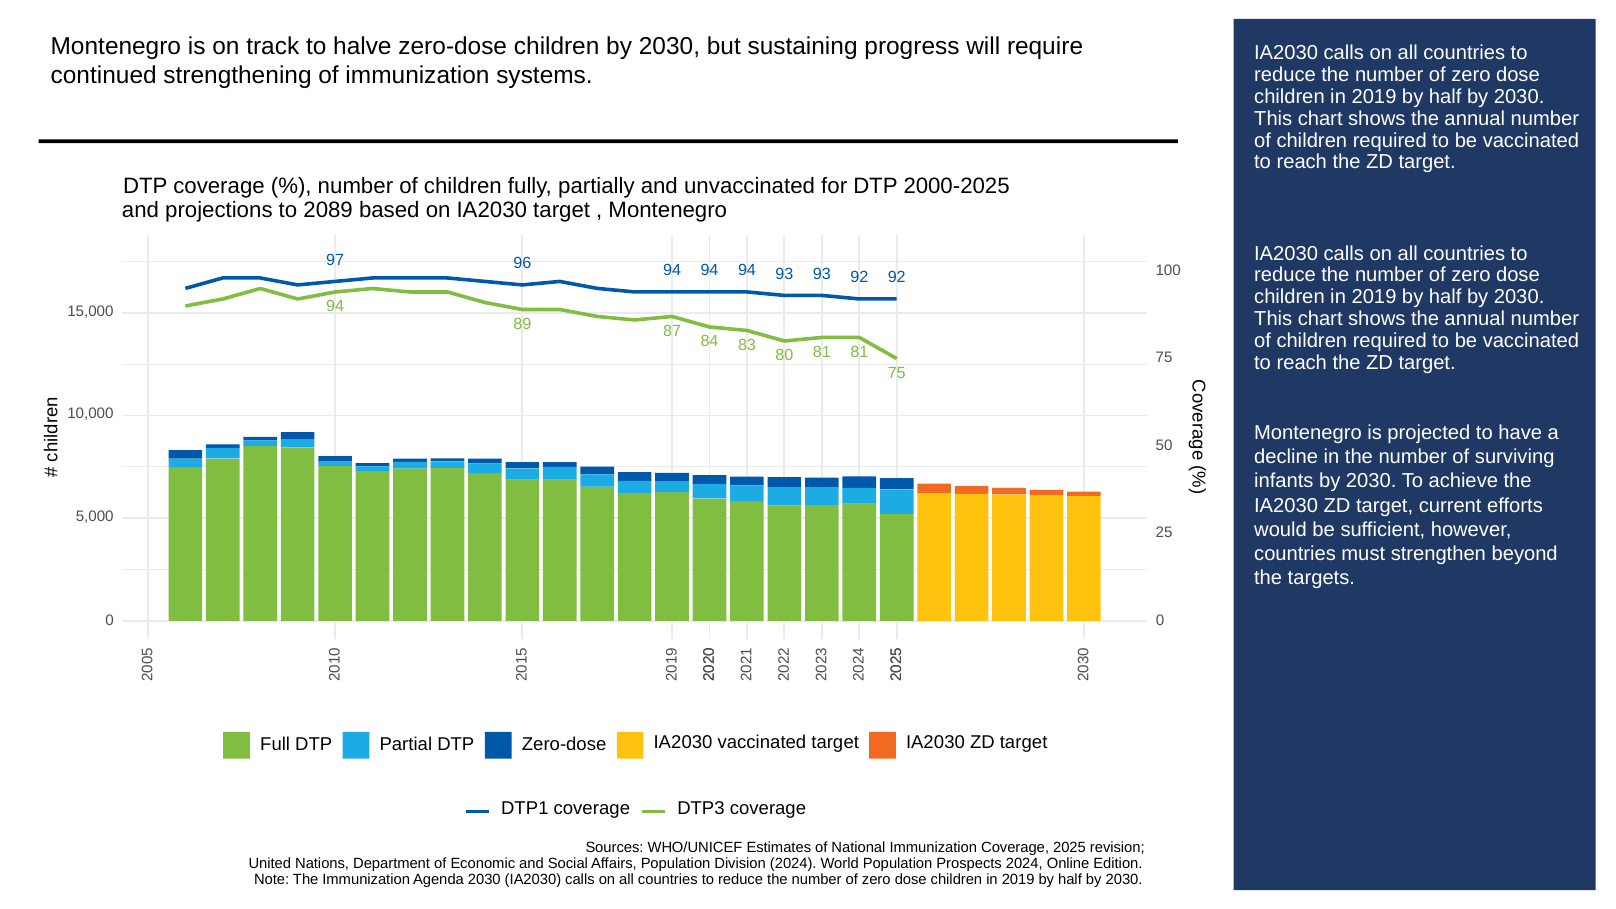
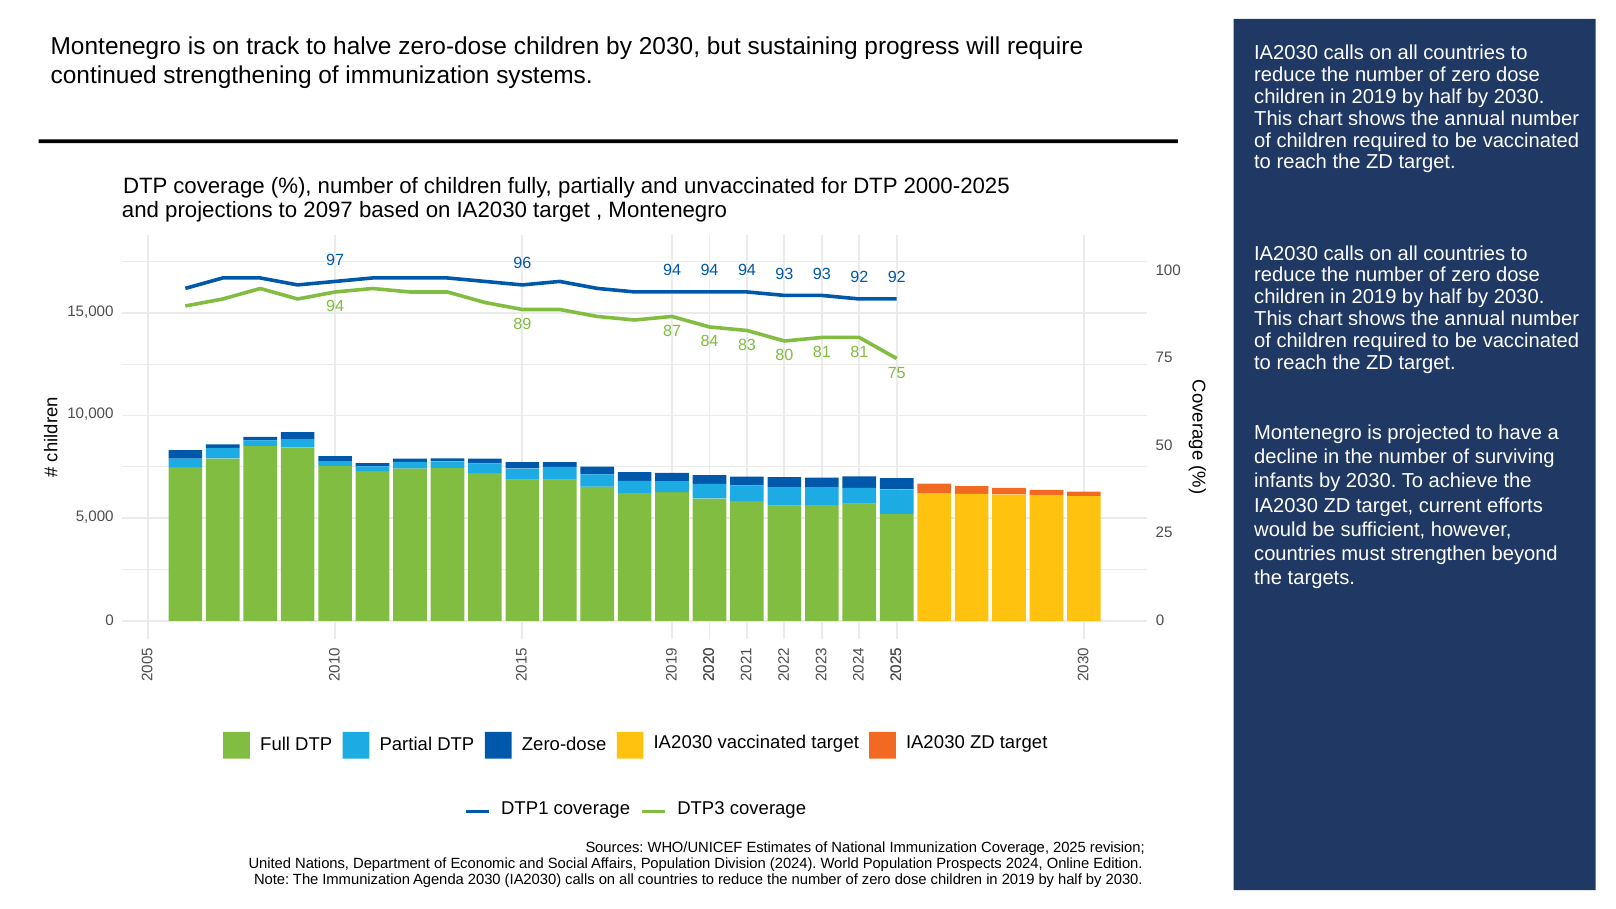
2089: 2089 -> 2097
